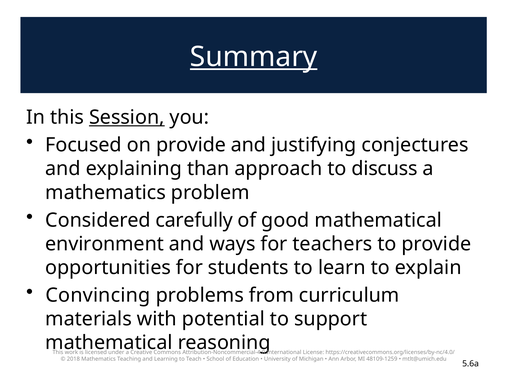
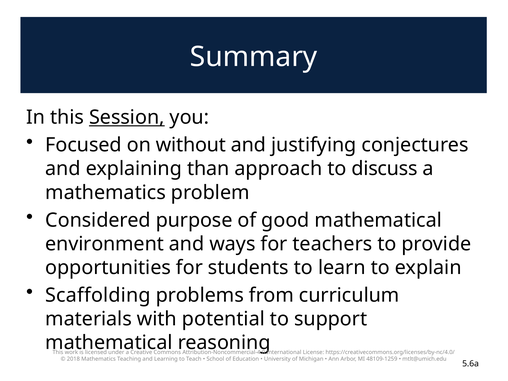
Summary underline: present -> none
on provide: provide -> without
carefully: carefully -> purpose
Convincing: Convincing -> Scaffolding
